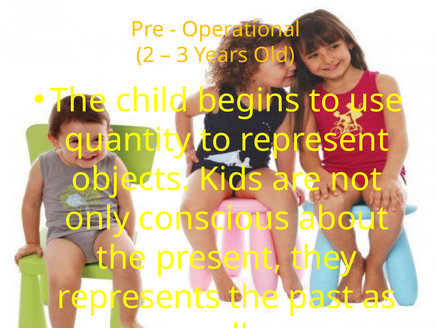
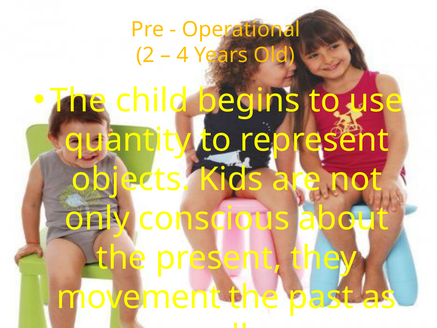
3: 3 -> 4
represents: represents -> movement
